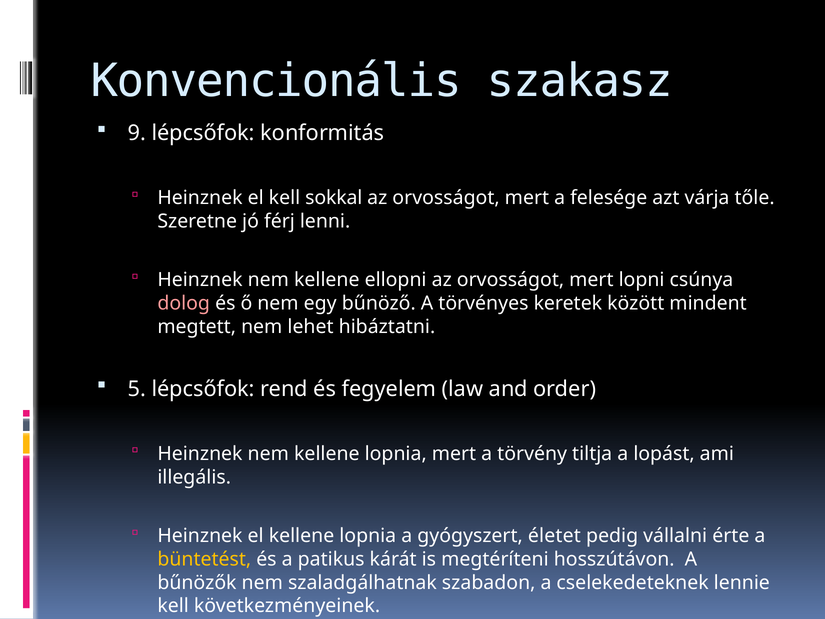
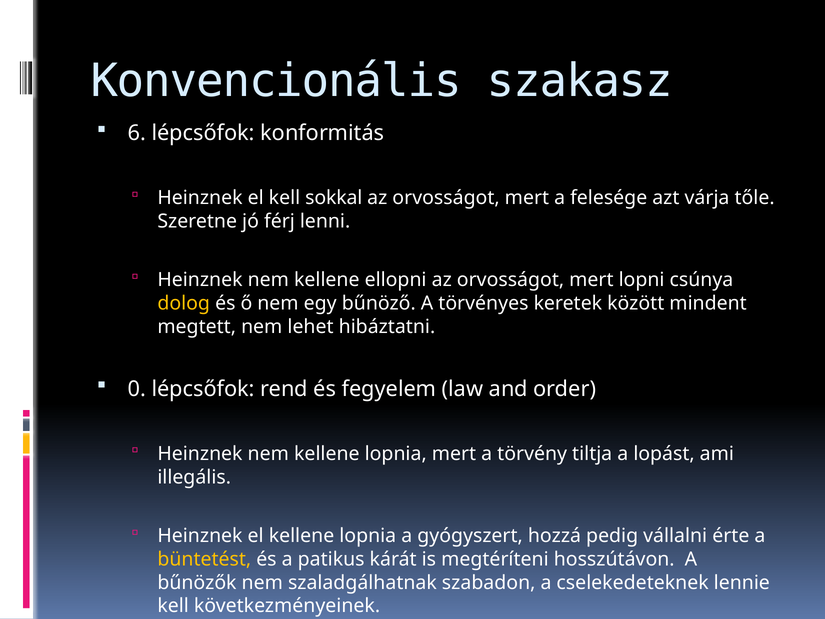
9: 9 -> 6
dolog colour: pink -> yellow
5: 5 -> 0
életet: életet -> hozzá
